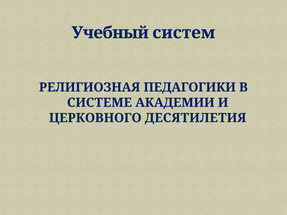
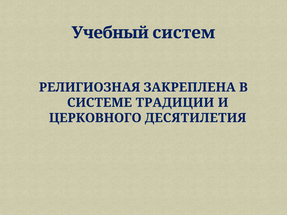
ПЕДАГОГИКИ: ПЕДАГОГИКИ -> ЗАКРЕПЛЕНА
АКАДЕМИИ: АКАДЕМИИ -> ТРАДИЦИИ
